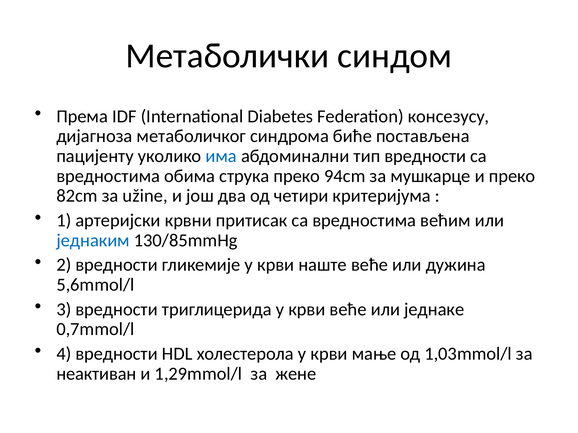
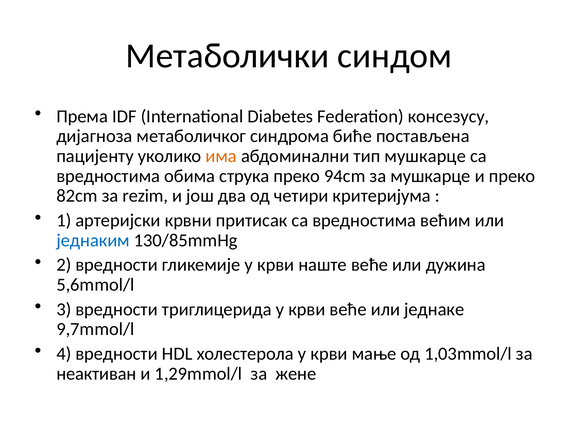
има colour: blue -> orange
тип вредности: вредности -> мушкарце
užine: užine -> rezim
0,7mmol/l: 0,7mmol/l -> 9,7mmol/l
